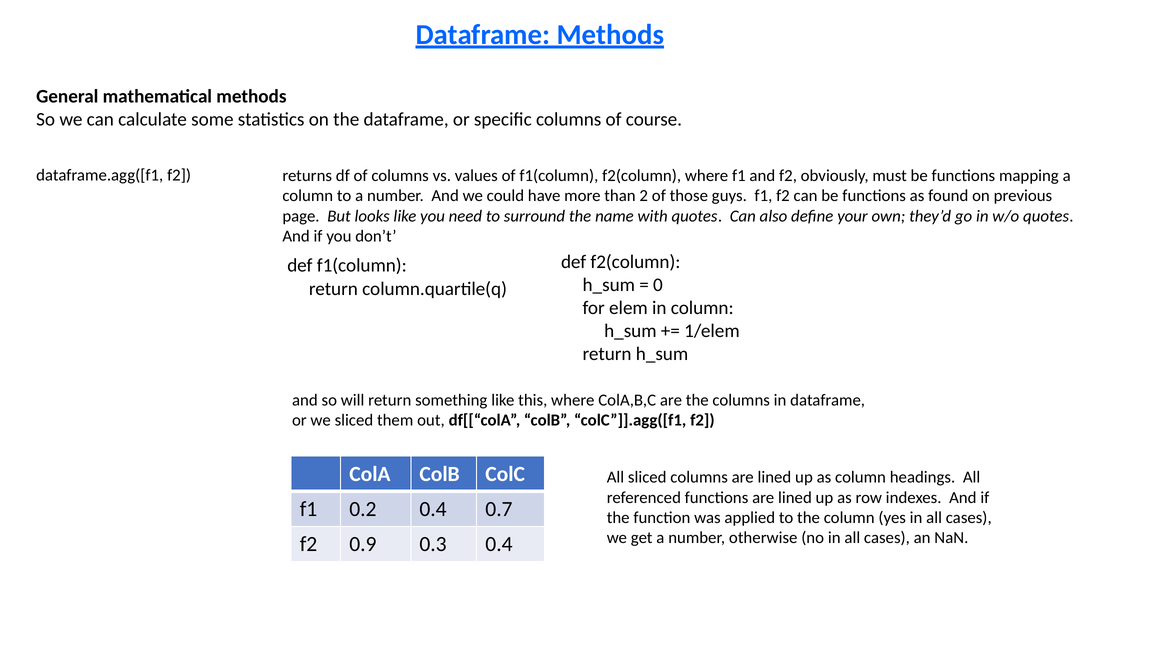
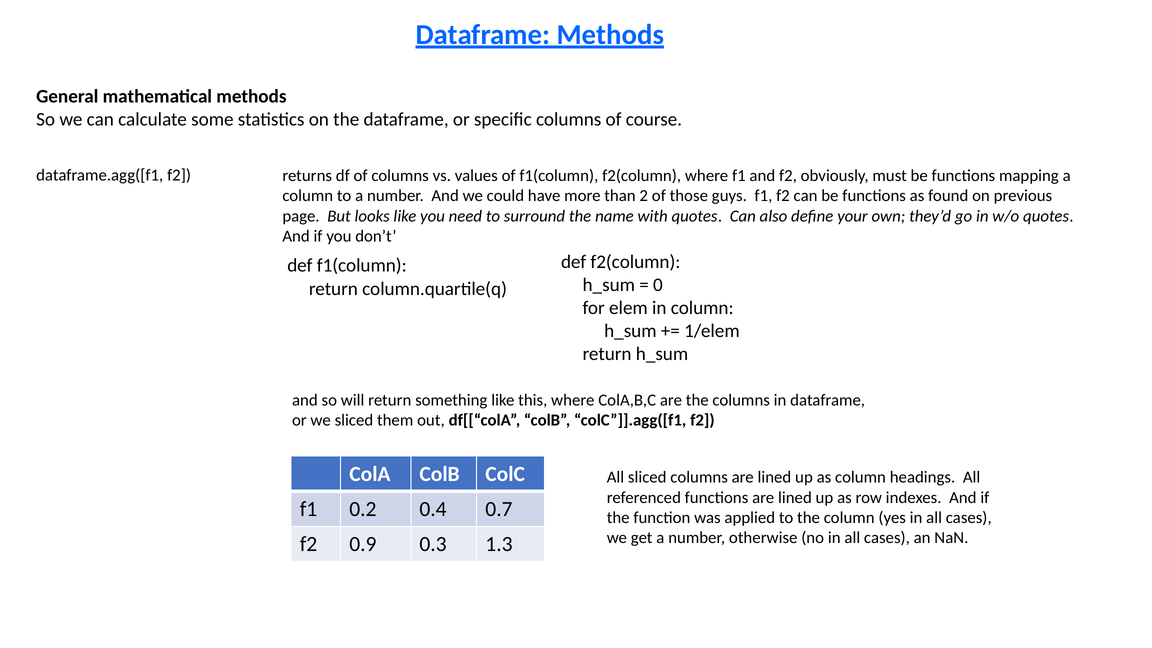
0.3 0.4: 0.4 -> 1.3
